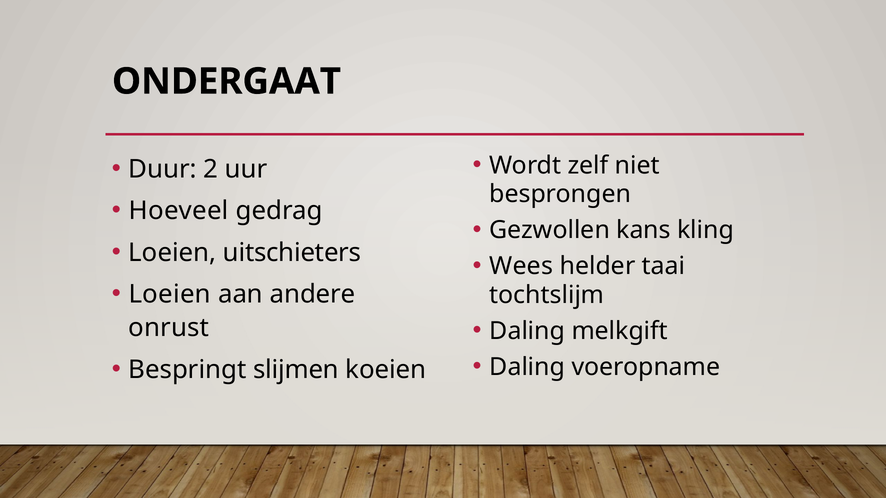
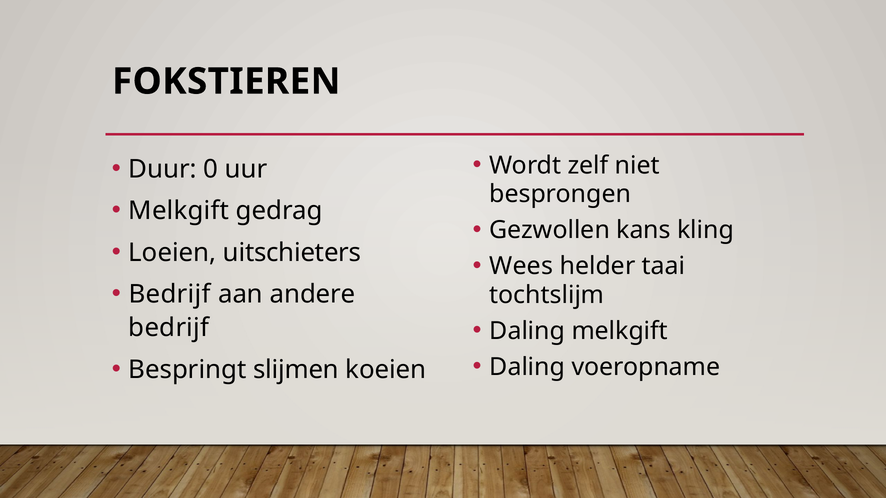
ONDERGAAT: ONDERGAAT -> FOKSTIEREN
2: 2 -> 0
Hoeveel at (179, 211): Hoeveel -> Melkgift
Loeien at (170, 295): Loeien -> Bedrijf
onrust at (169, 328): onrust -> bedrijf
